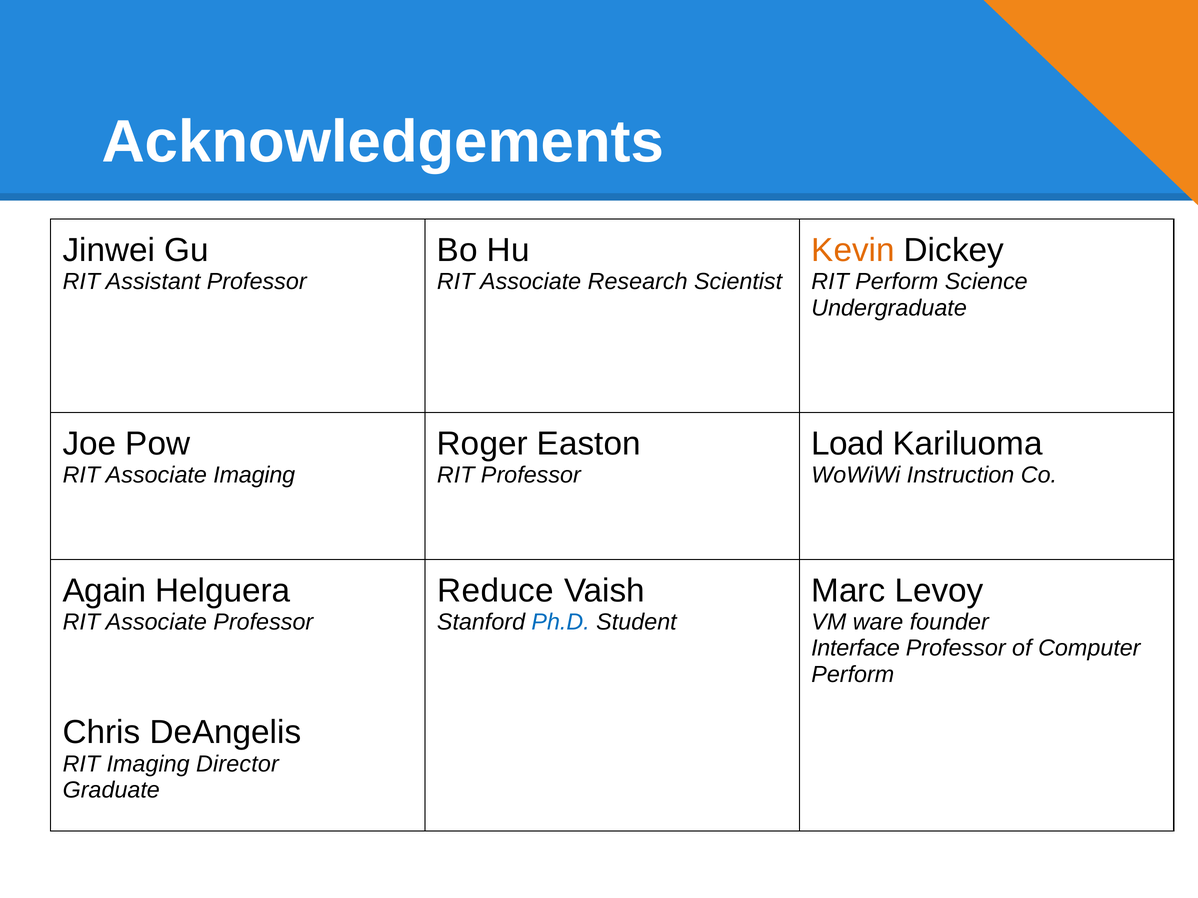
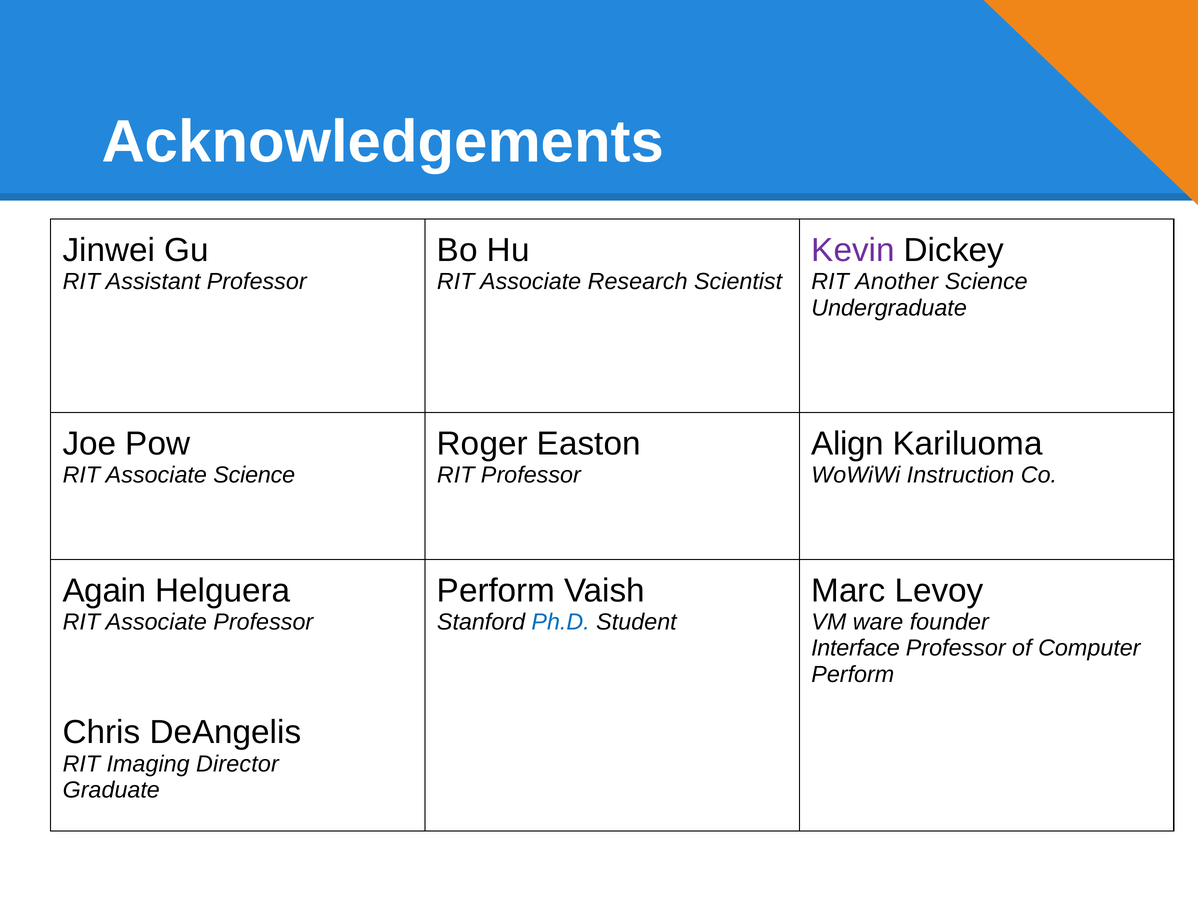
Kevin colour: orange -> purple
RIT Perform: Perform -> Another
Load: Load -> Align
Associate Imaging: Imaging -> Science
Reduce at (496, 591): Reduce -> Perform
